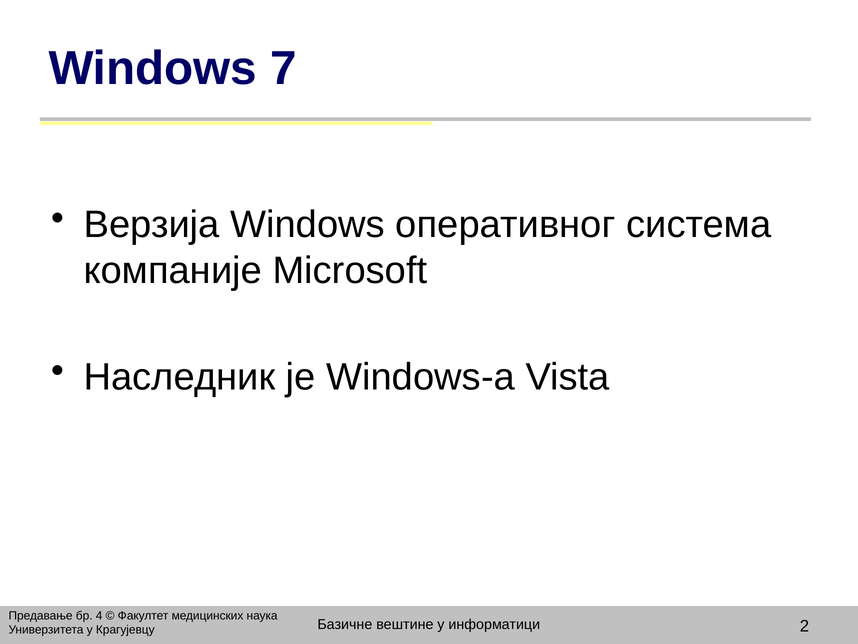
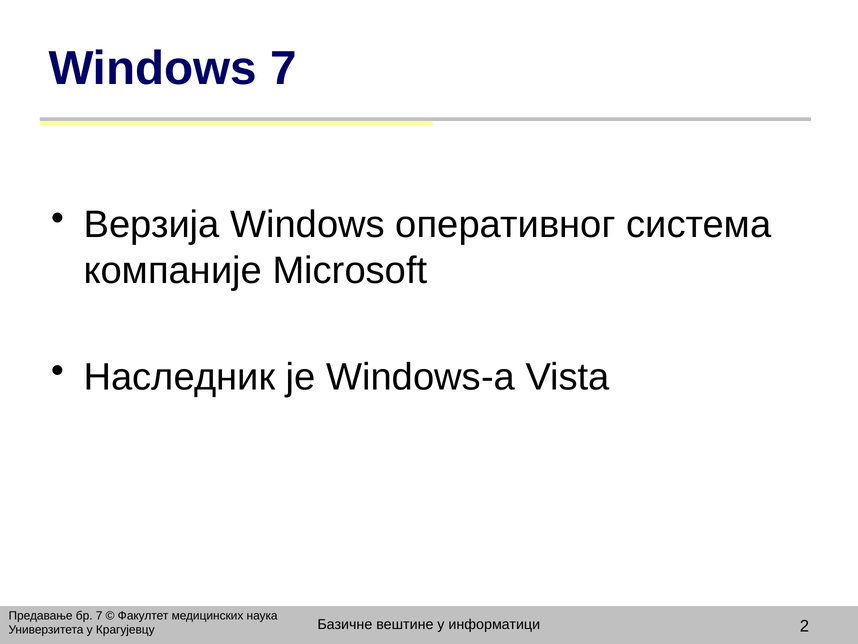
бр 4: 4 -> 7
